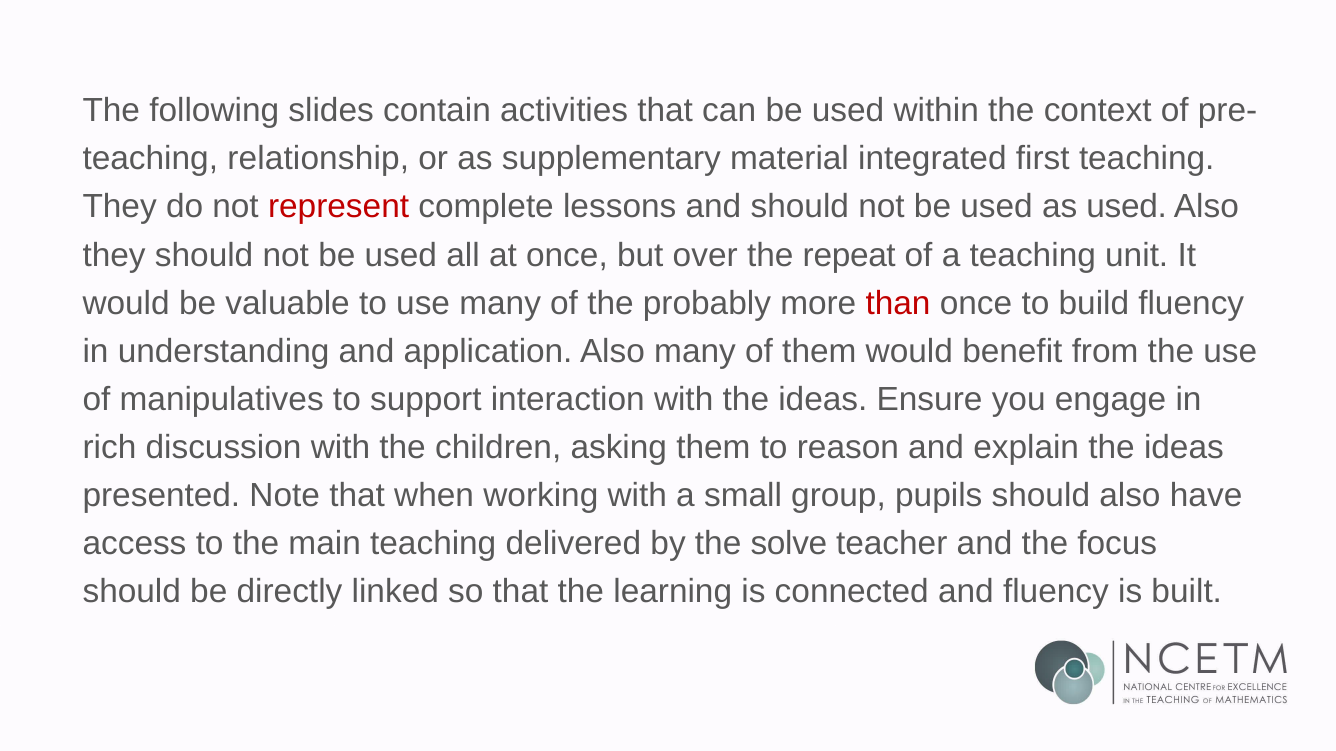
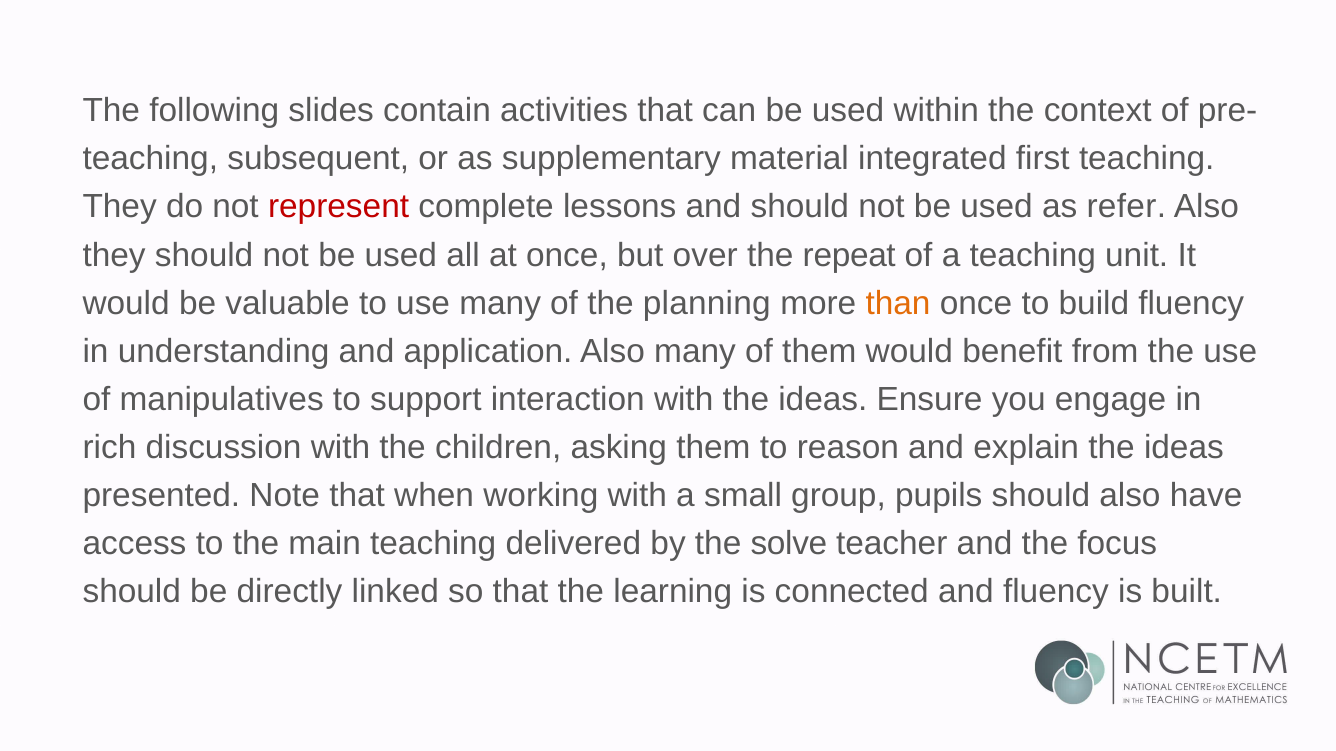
relationship: relationship -> subsequent
as used: used -> refer
probably: probably -> planning
than colour: red -> orange
